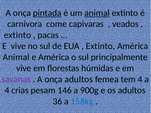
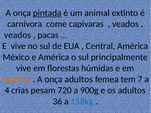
animal at (97, 13) underline: present -> none
extinto at (17, 35): extinto -> veados
Extinto at (100, 46): Extinto -> Central
Animal at (16, 57): Animal -> México
savanas colour: purple -> orange
tem 4: 4 -> 7
146: 146 -> 720
